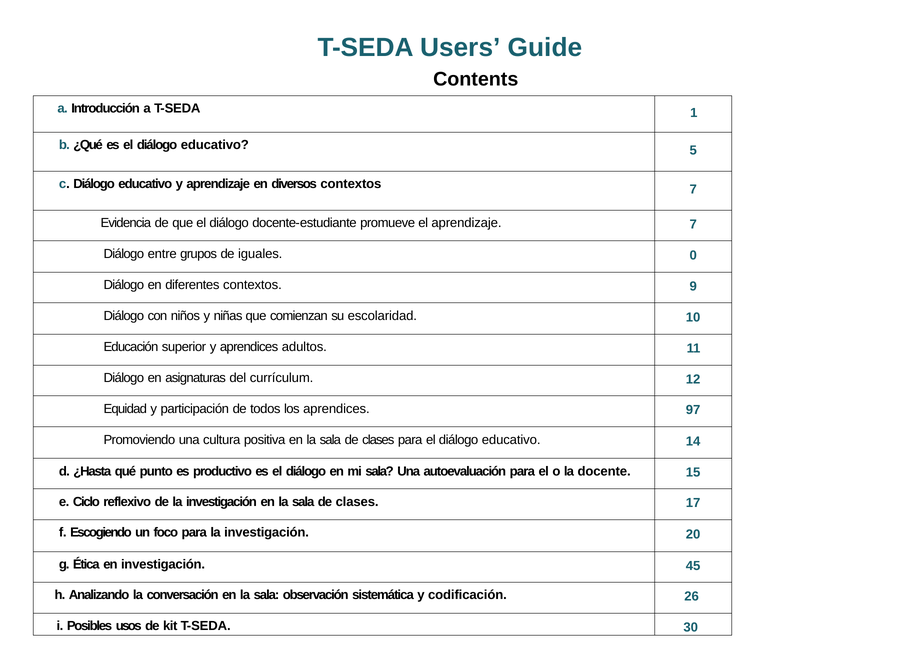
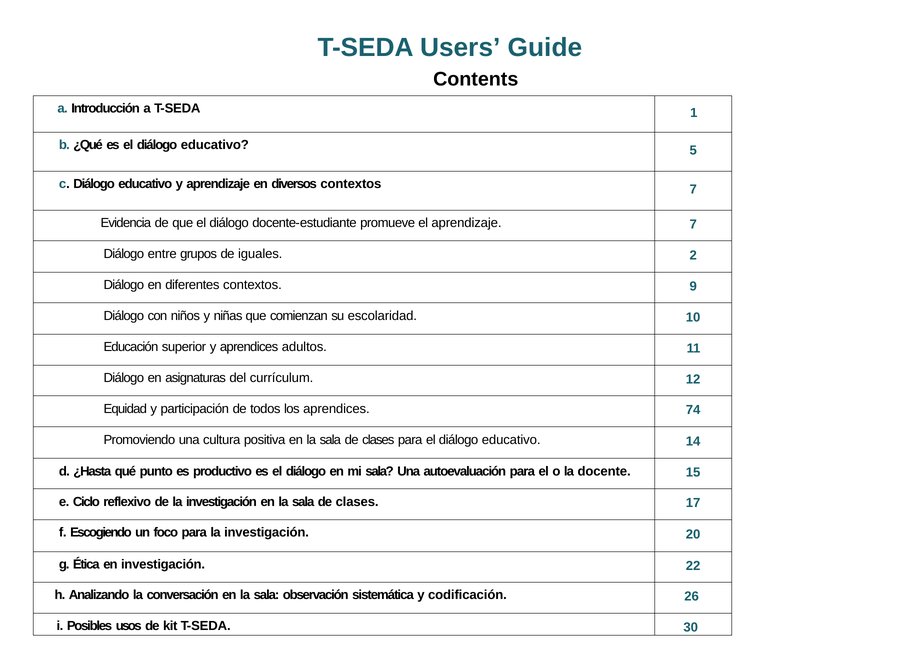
0: 0 -> 2
97: 97 -> 74
45: 45 -> 22
